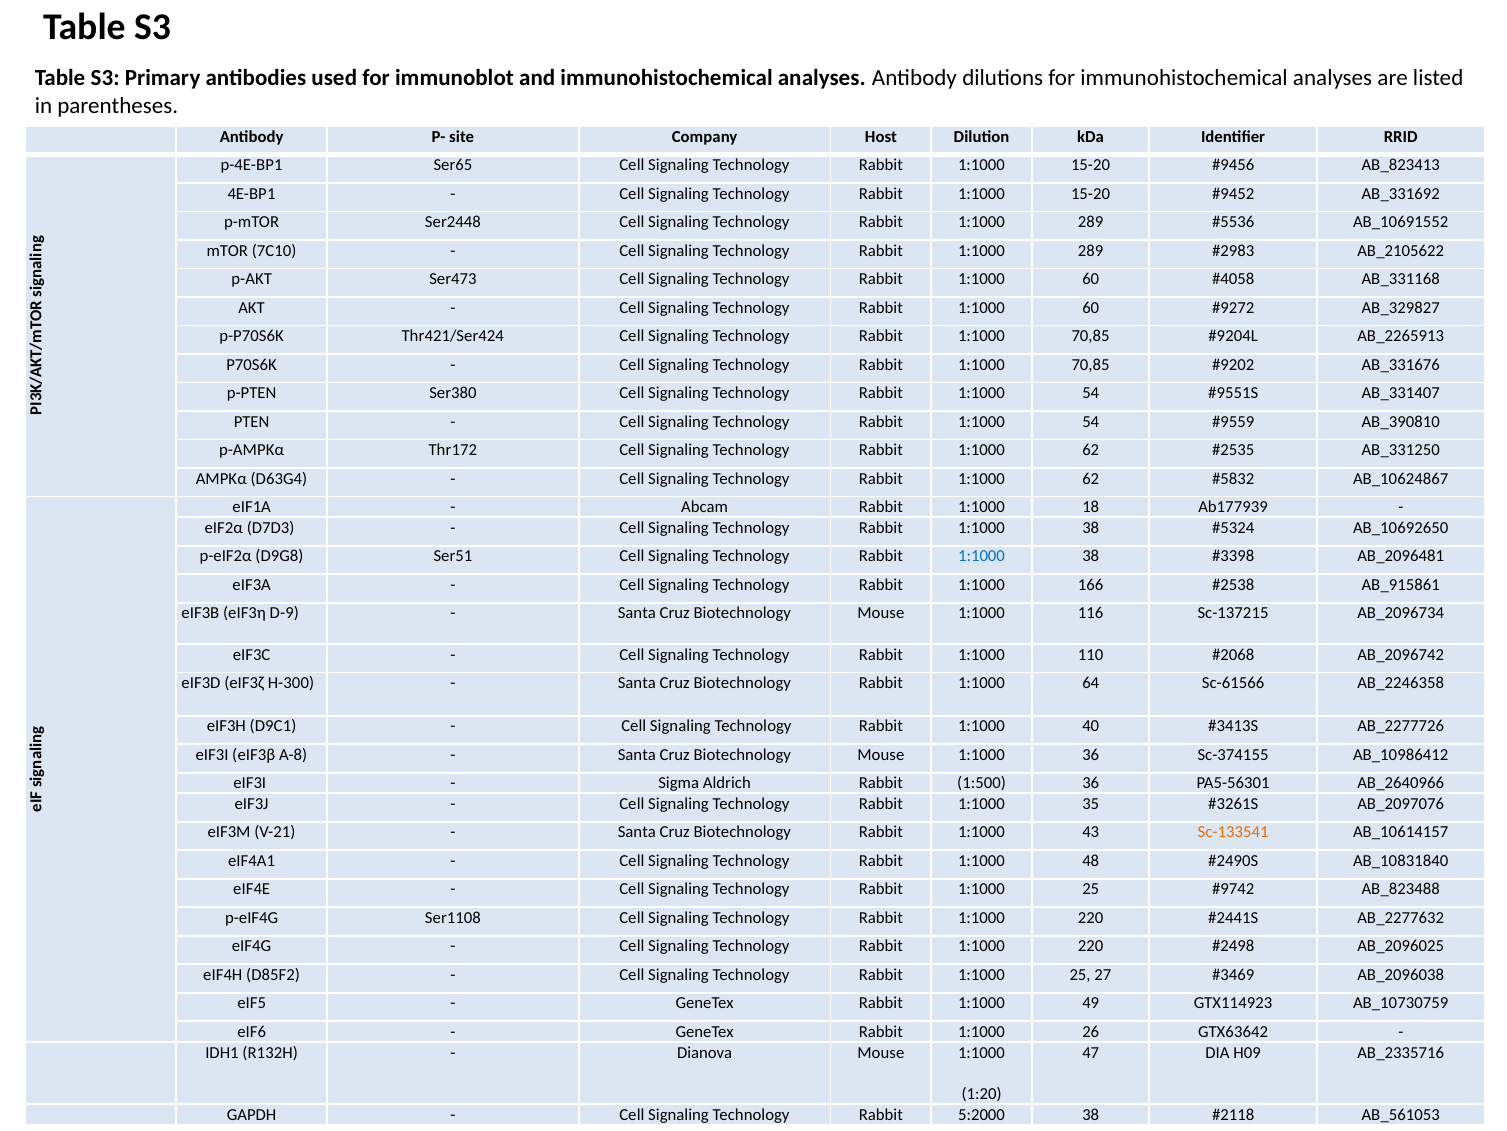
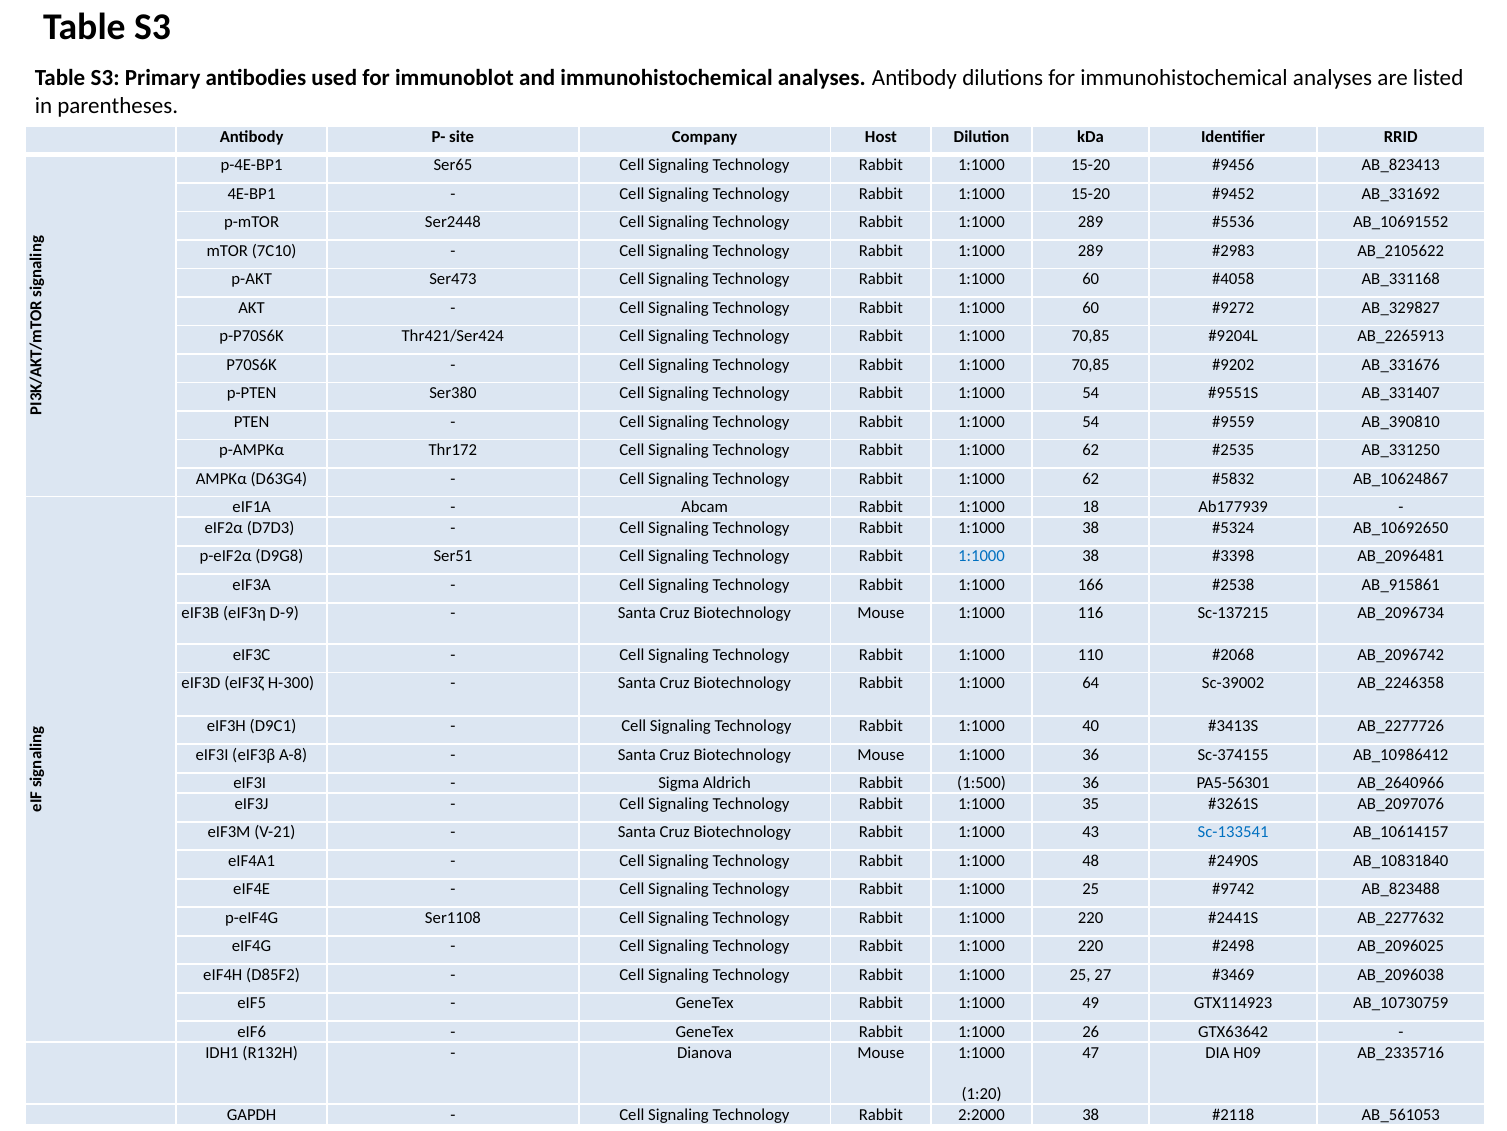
Sc-61566: Sc-61566 -> Sc-39002
Sc-133541 colour: orange -> blue
5:2000: 5:2000 -> 2:2000
